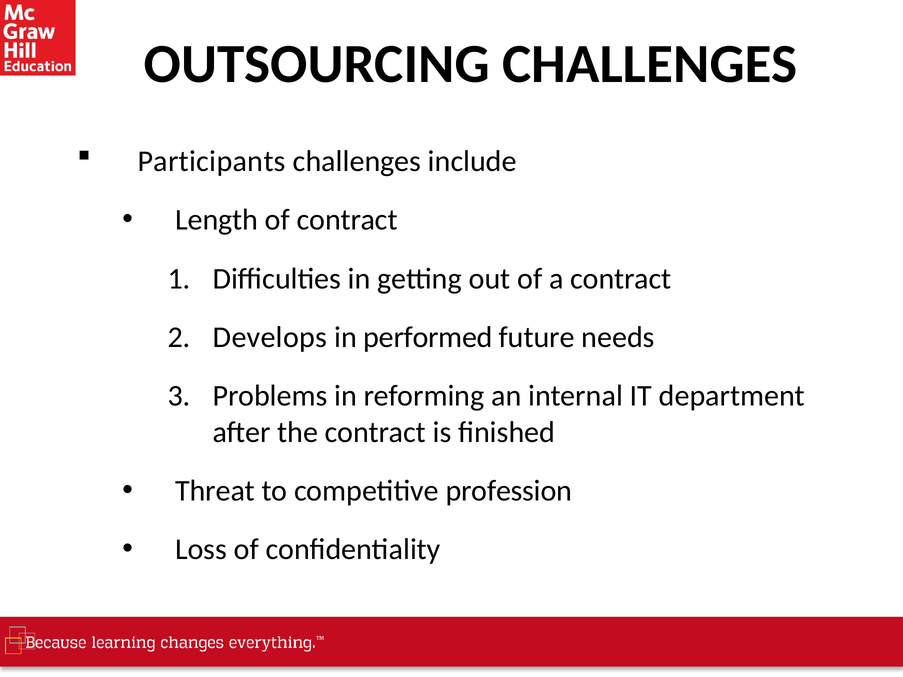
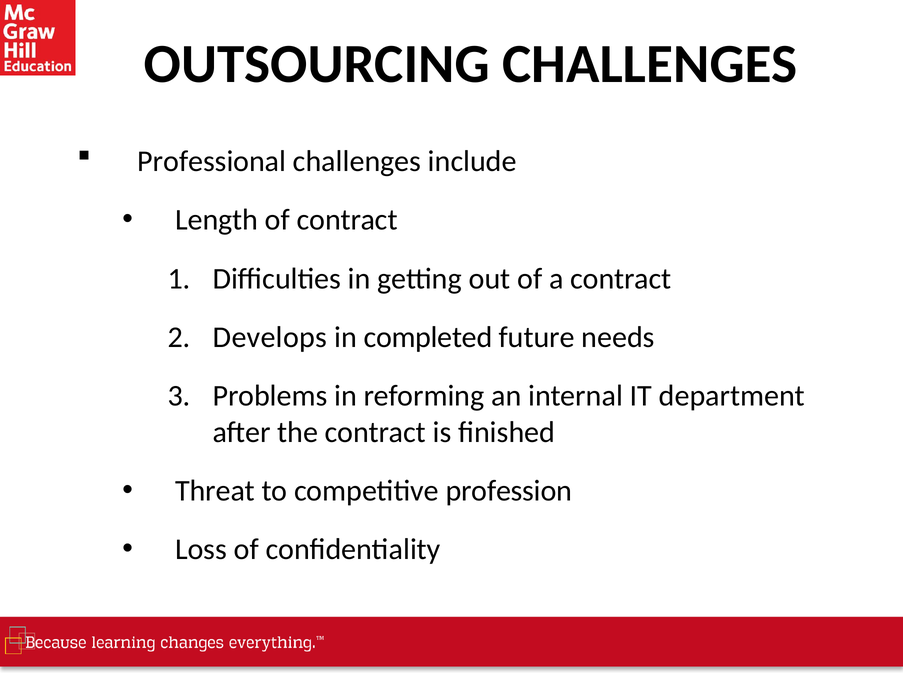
Participants: Participants -> Professional
performed: performed -> completed
